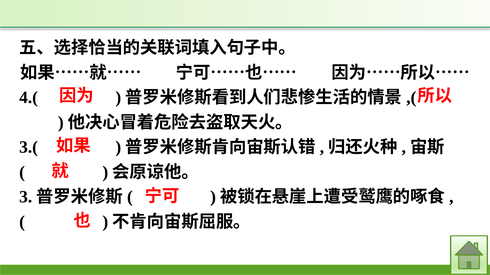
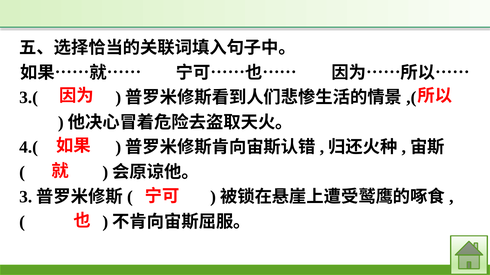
4.(: 4.( -> 3.(
3.(: 3.( -> 4.(
